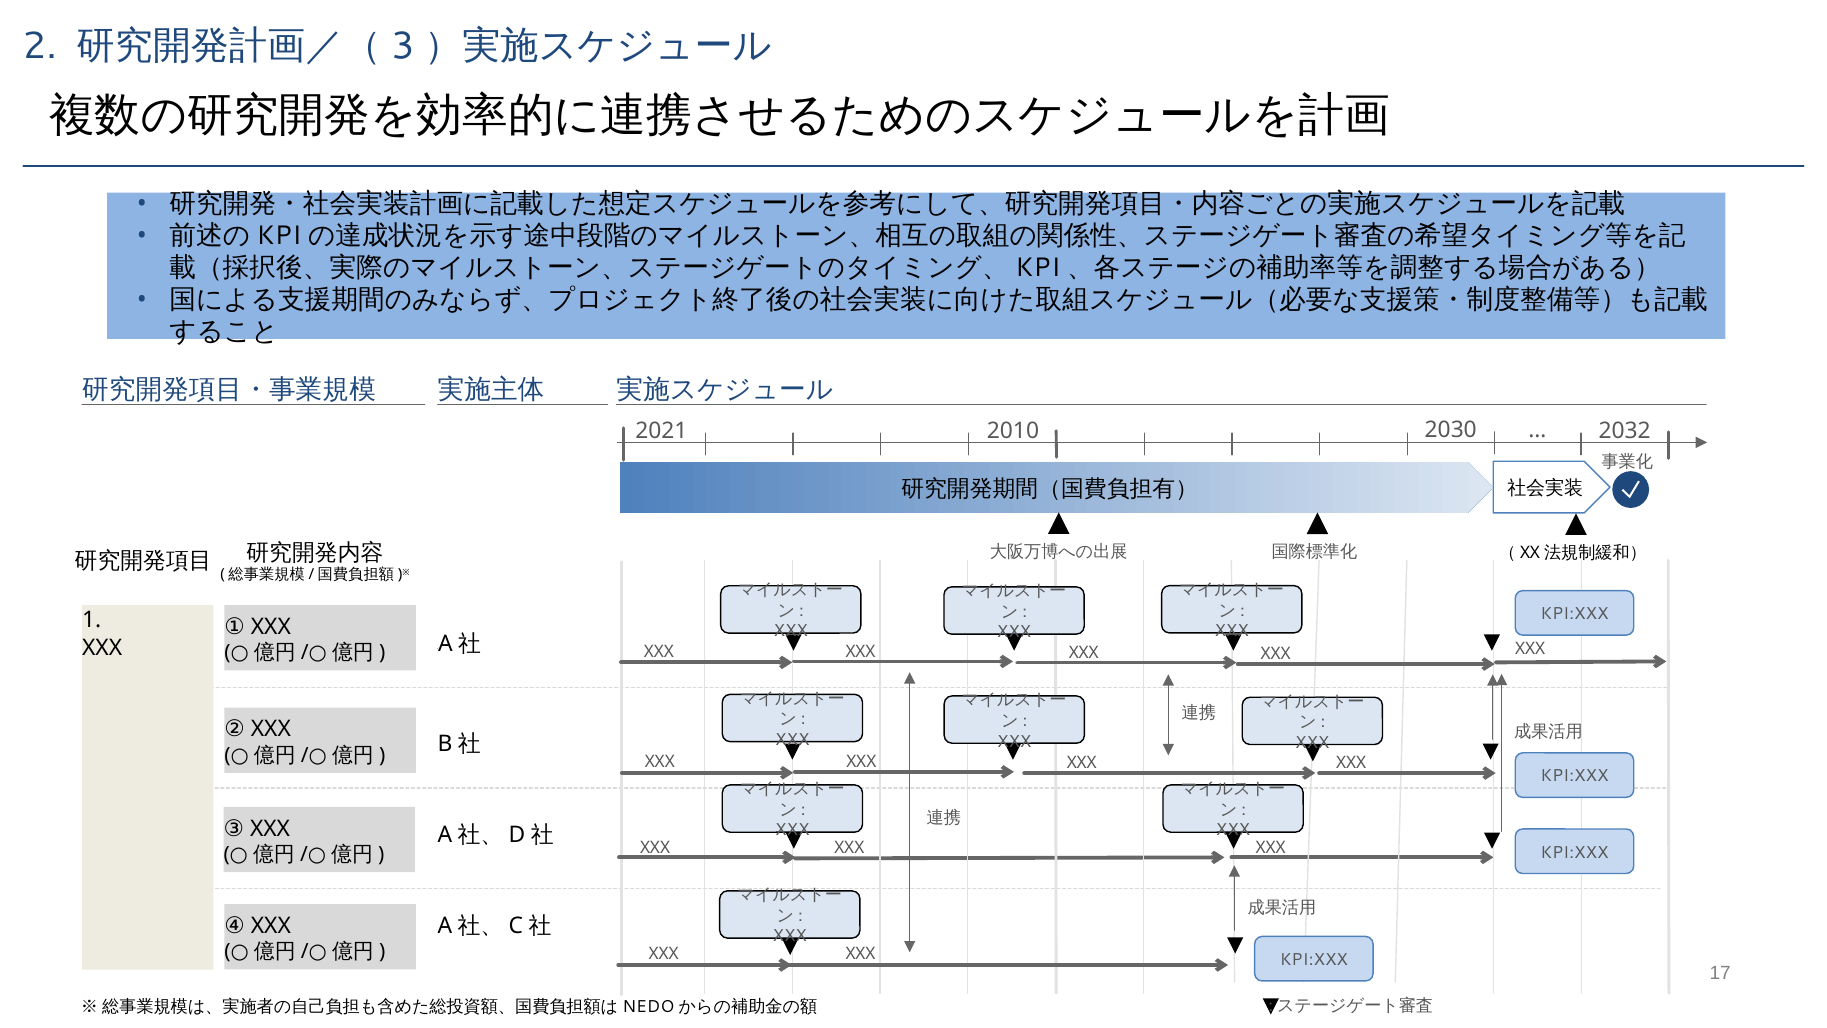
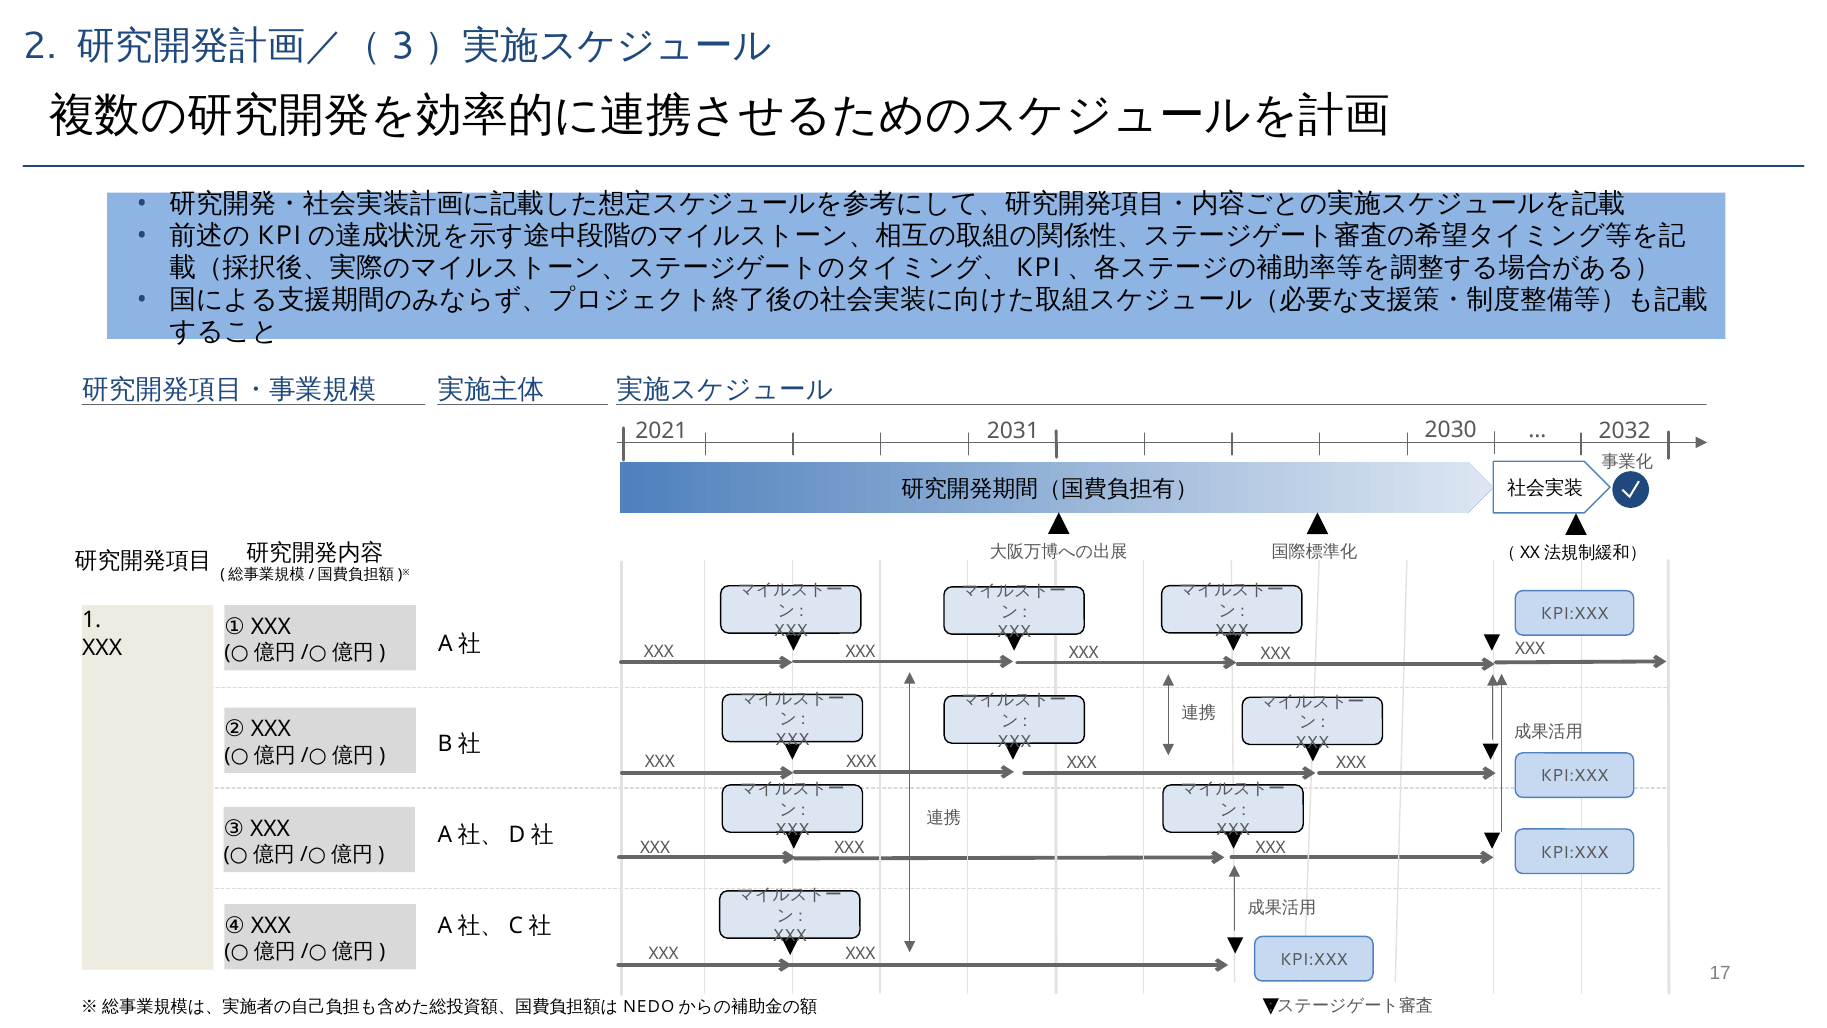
2010: 2010 -> 2031
